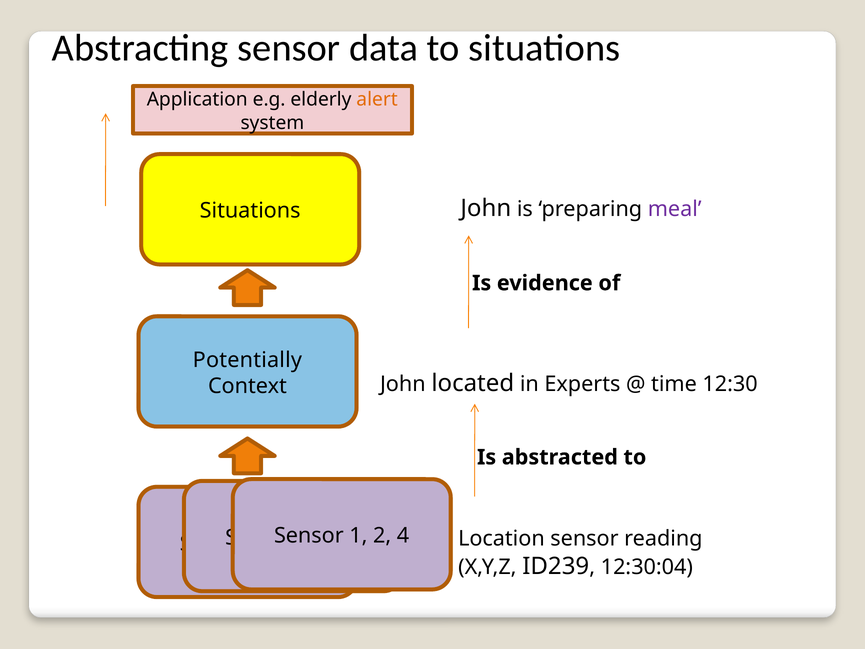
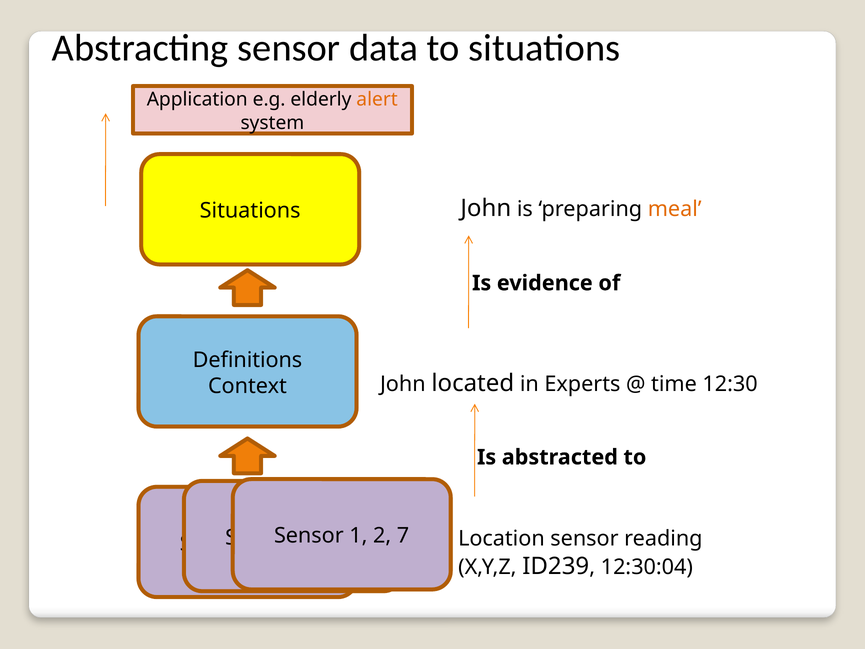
meal colour: purple -> orange
Potentially: Potentially -> Definitions
4: 4 -> 7
